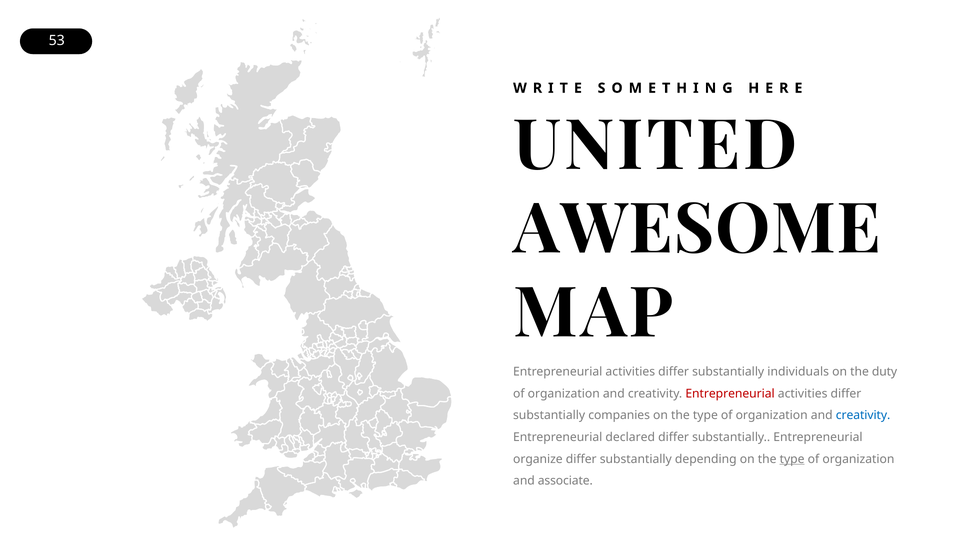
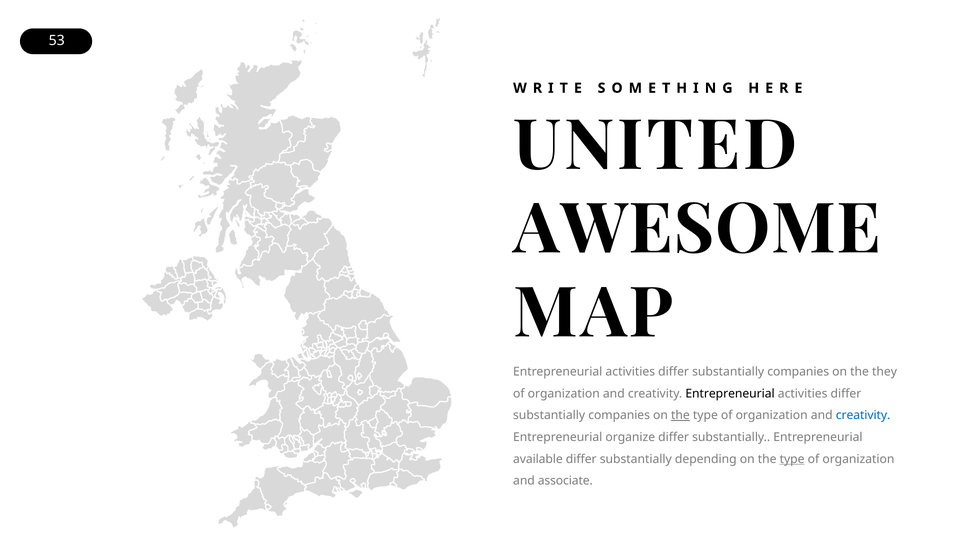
individuals at (798, 372): individuals -> companies
duty: duty -> they
Entrepreneurial at (730, 394) colour: red -> black
the at (680, 416) underline: none -> present
declared: declared -> organize
organize: organize -> available
